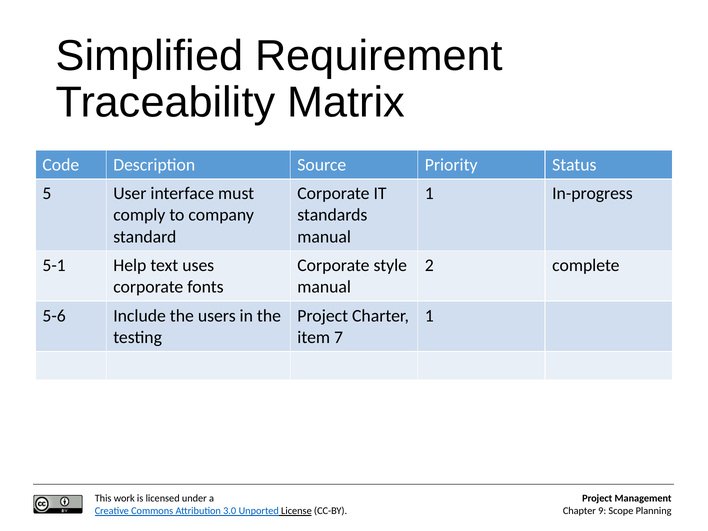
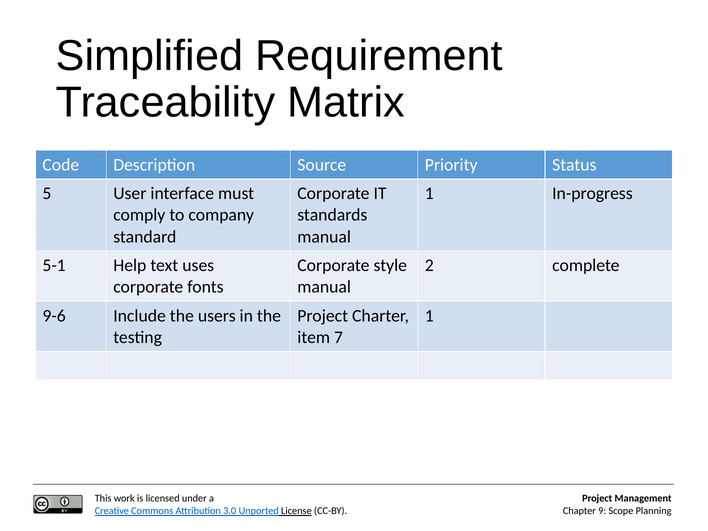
5-6: 5-6 -> 9-6
